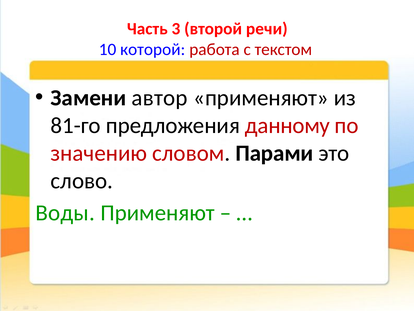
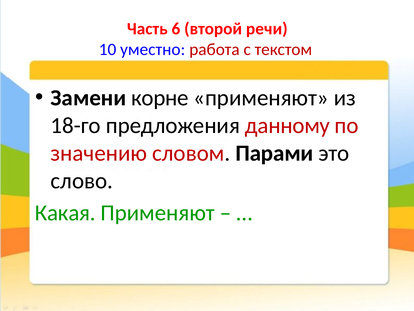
3: 3 -> 6
которой: которой -> уместно
автор: автор -> корне
81-го: 81-го -> 18-го
Воды: Воды -> Какая
